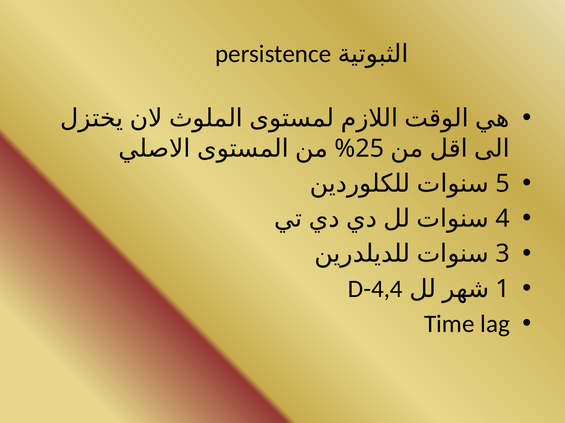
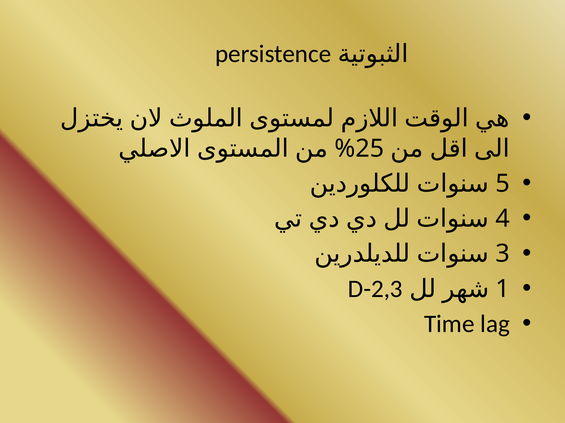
D-4,4: D-4,4 -> D-2,3
